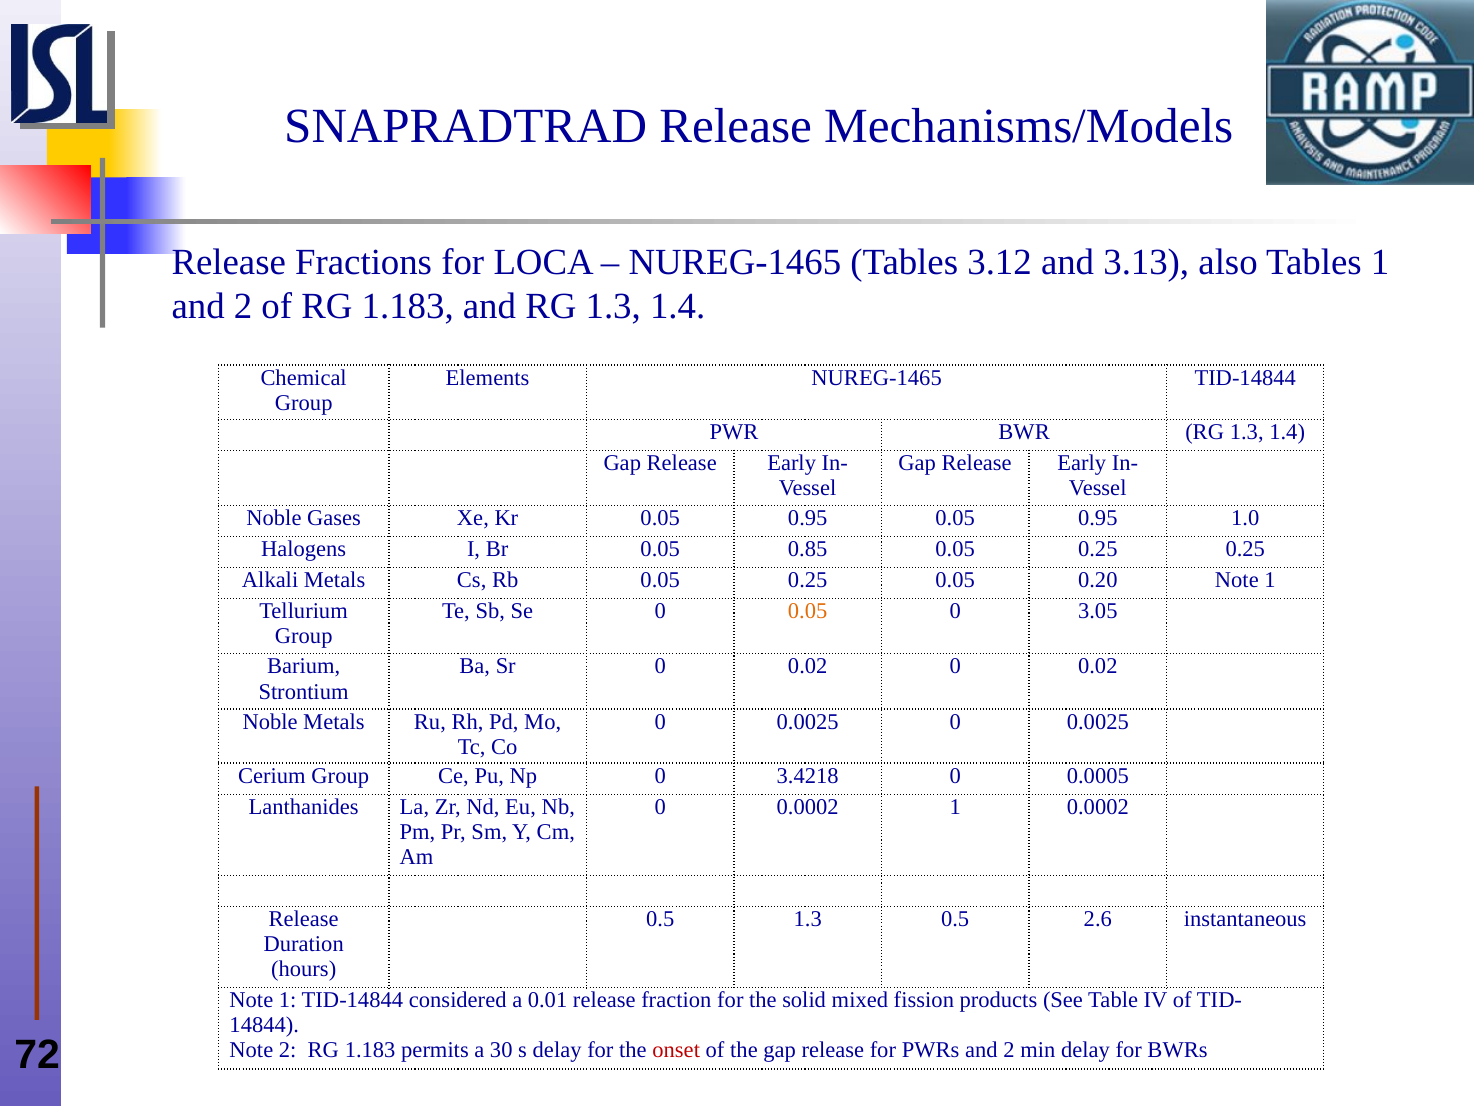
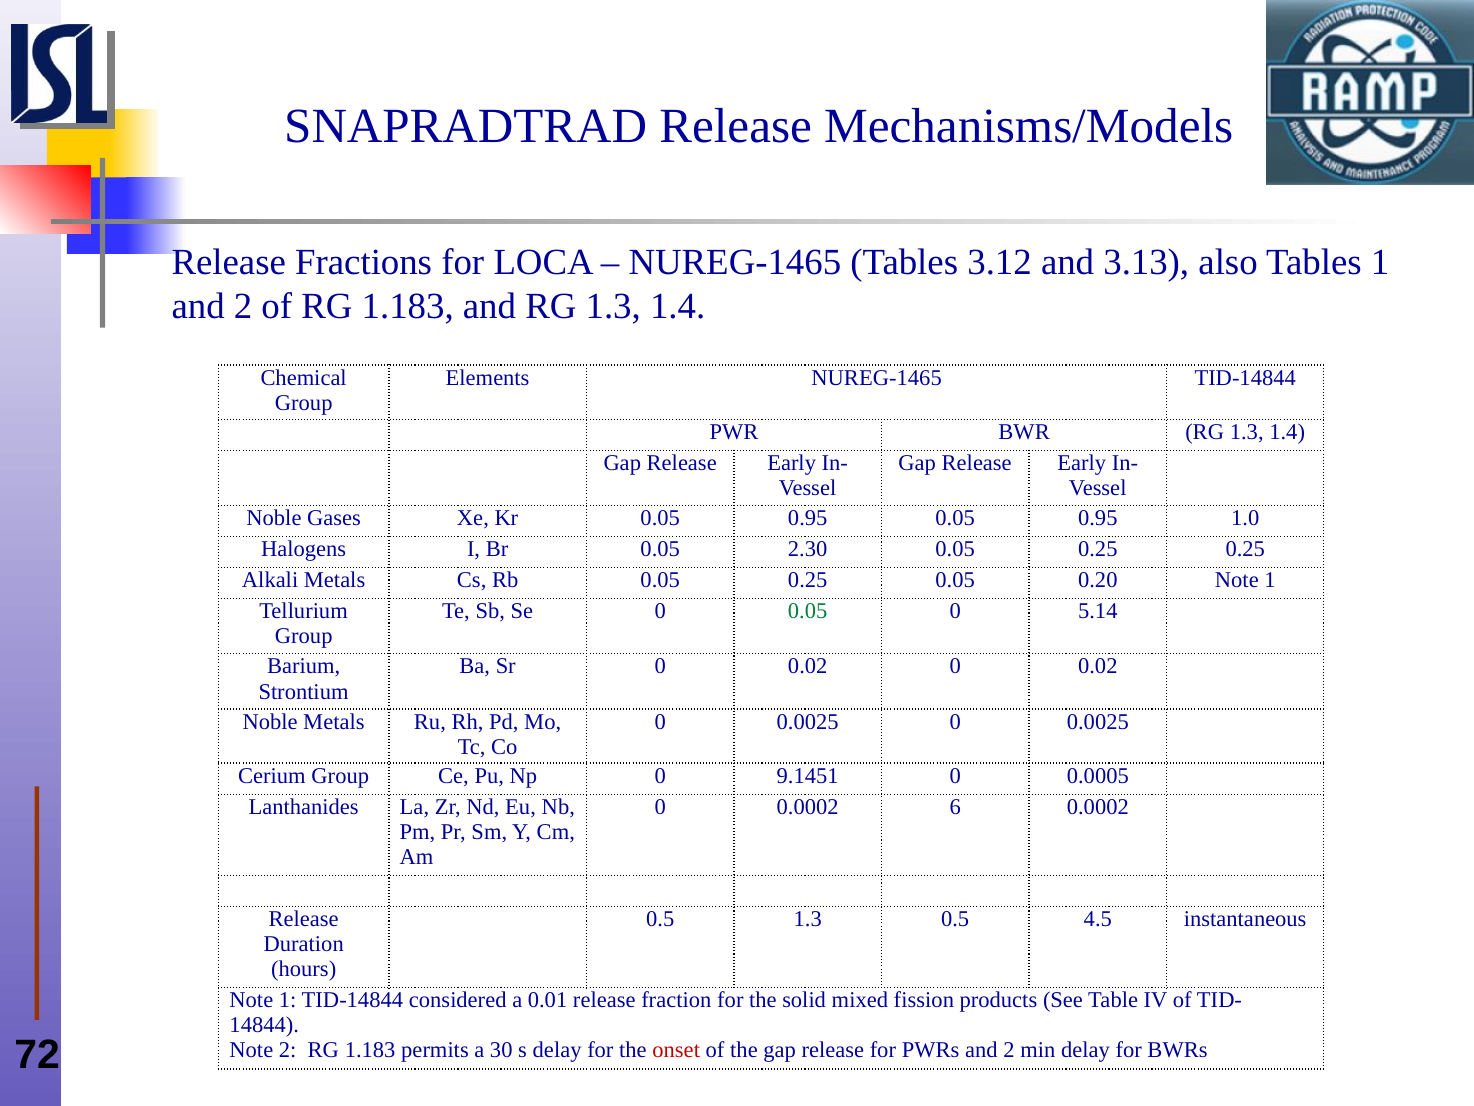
0.85: 0.85 -> 2.30
0.05 at (808, 611) colour: orange -> green
3.05: 3.05 -> 5.14
3.4218: 3.4218 -> 9.1451
0.0002 1: 1 -> 6
2.6: 2.6 -> 4.5
